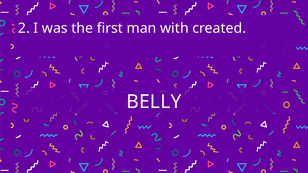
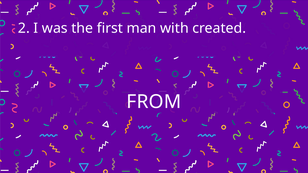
BELLY: BELLY -> FROM
